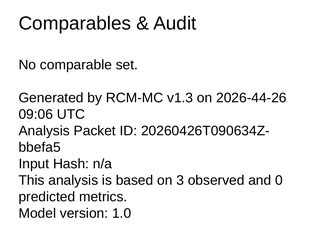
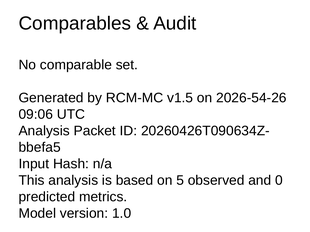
v1.3: v1.3 -> v1.5
2026-44-26: 2026-44-26 -> 2026-54-26
3: 3 -> 5
